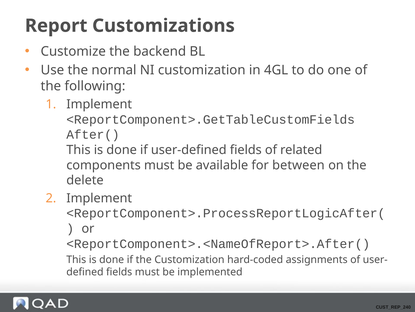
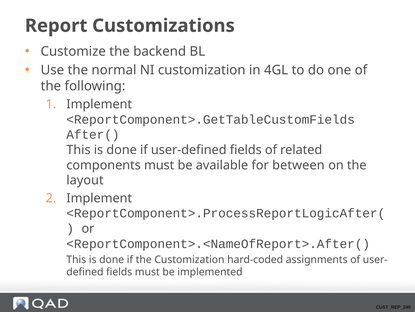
delete: delete -> layout
